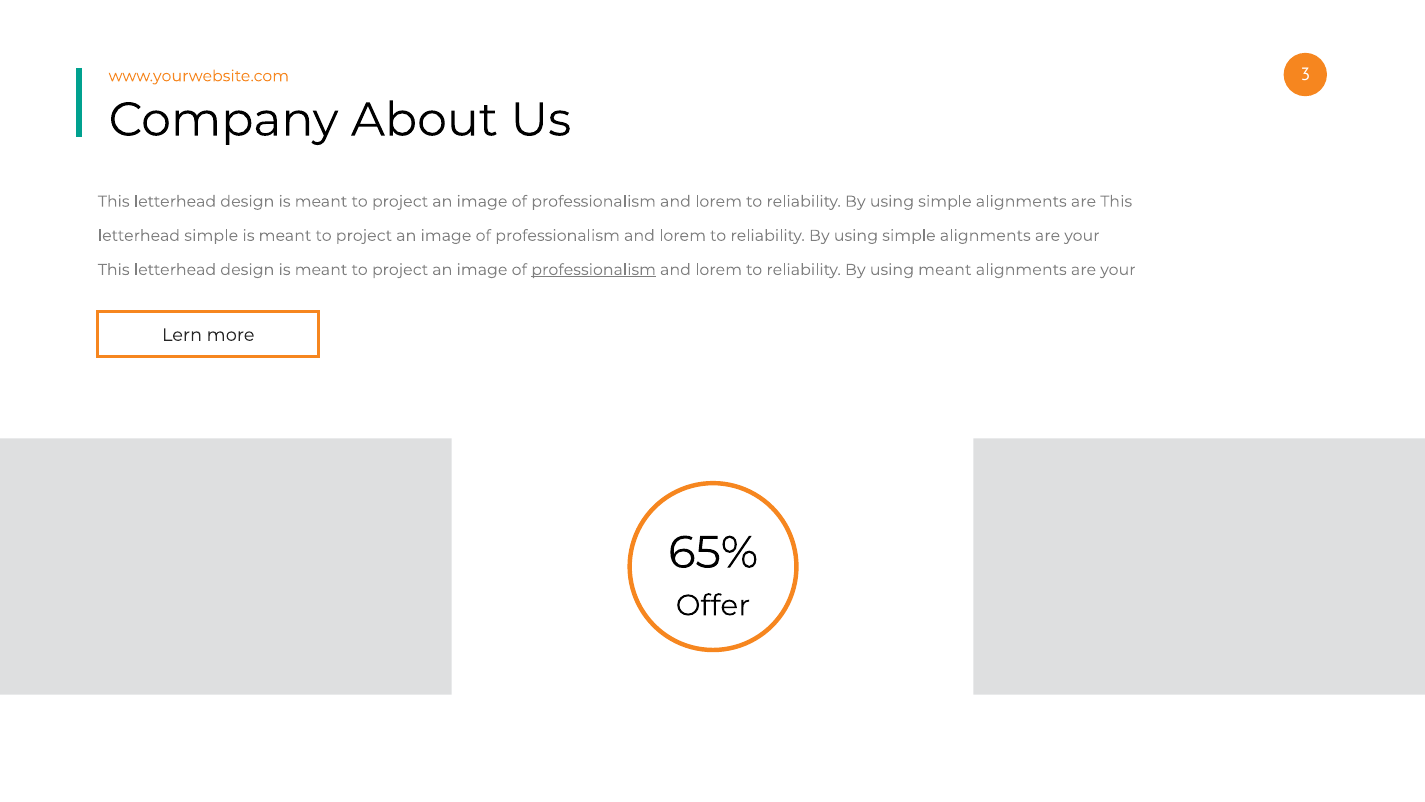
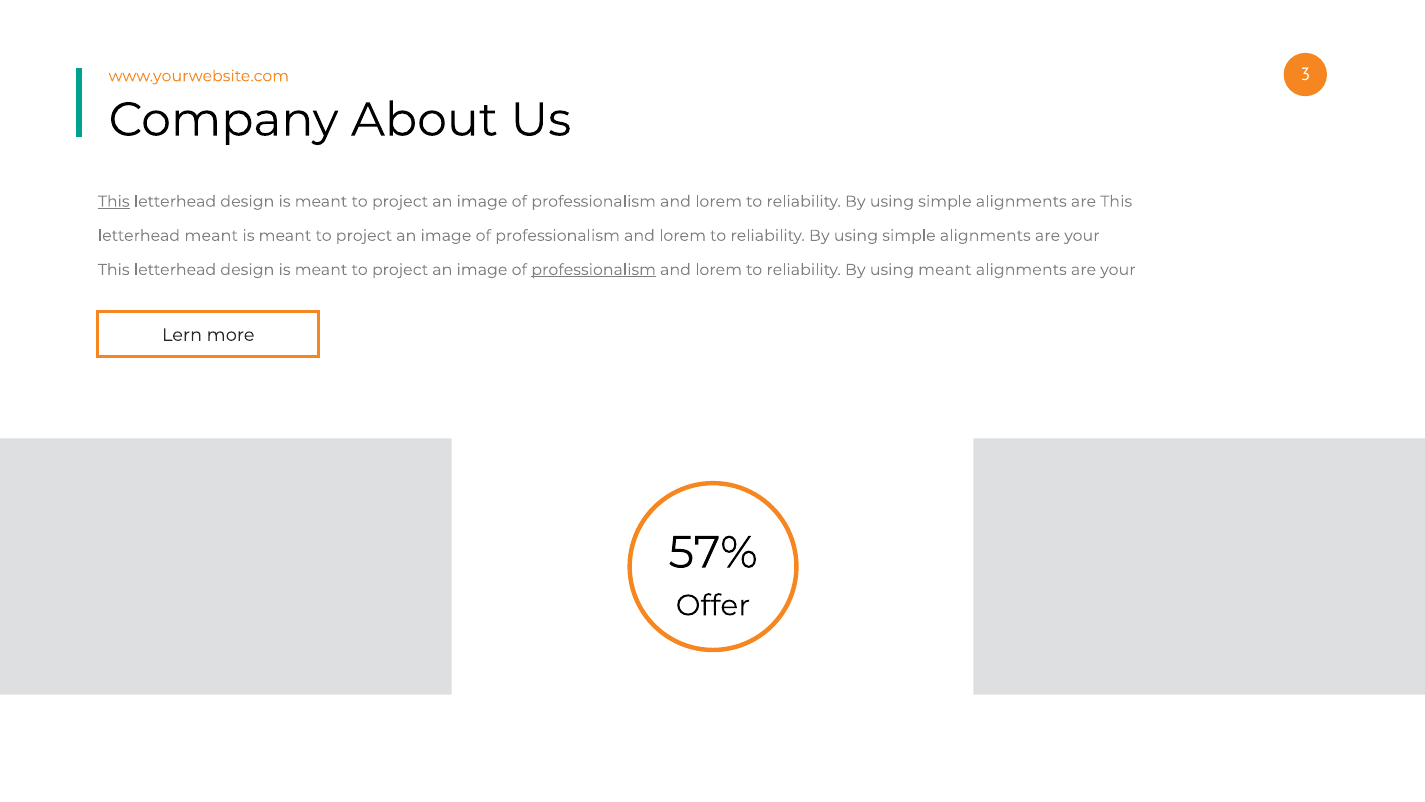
This at (114, 201) underline: none -> present
letterhead simple: simple -> meant
65%: 65% -> 57%
